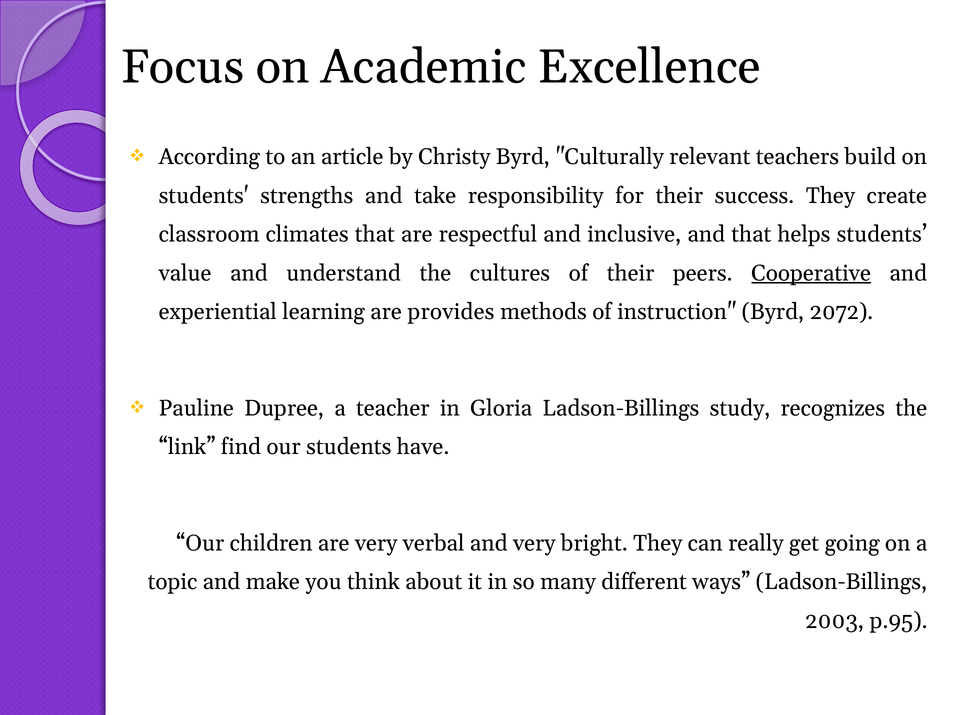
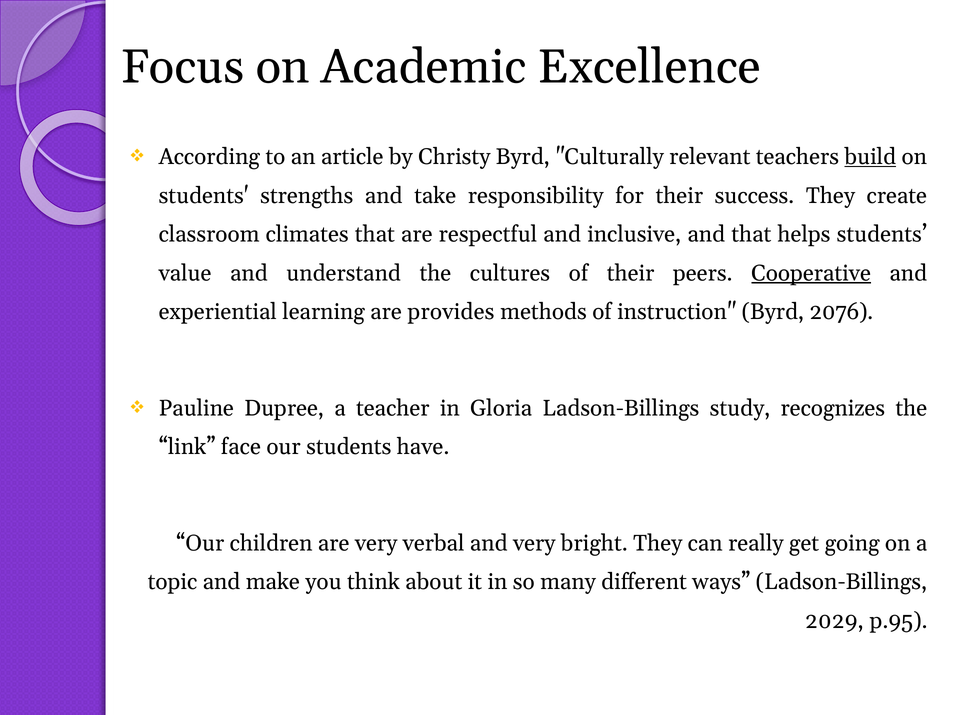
build underline: none -> present
2072: 2072 -> 2076
find: find -> face
2003: 2003 -> 2029
